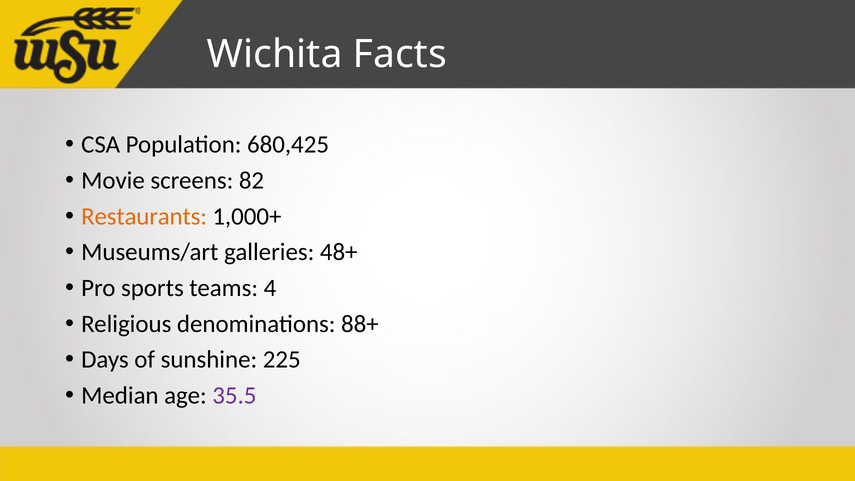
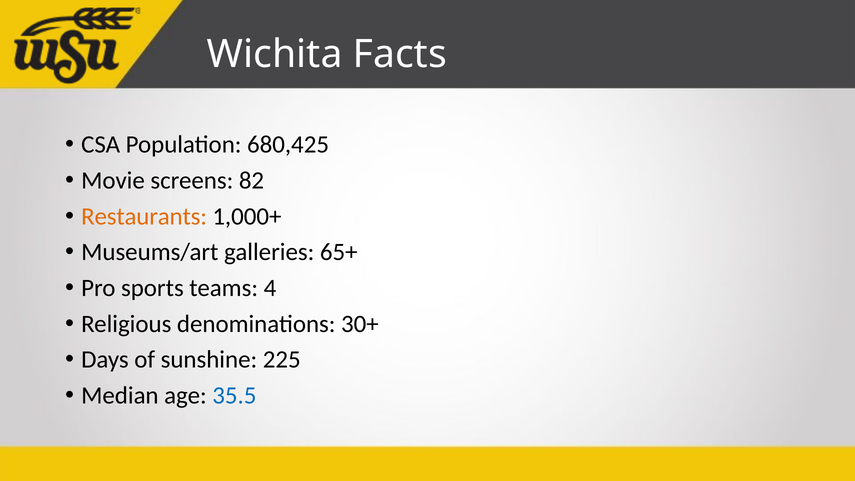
48+: 48+ -> 65+
88+: 88+ -> 30+
35.5 colour: purple -> blue
